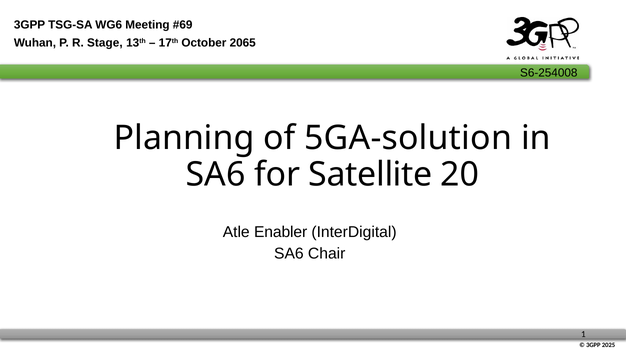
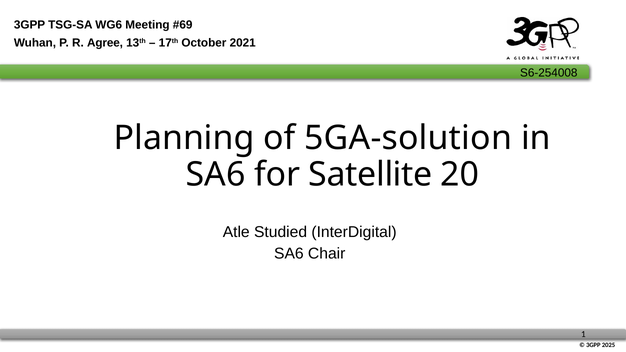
Stage: Stage -> Agree
2065: 2065 -> 2021
Enabler: Enabler -> Studied
